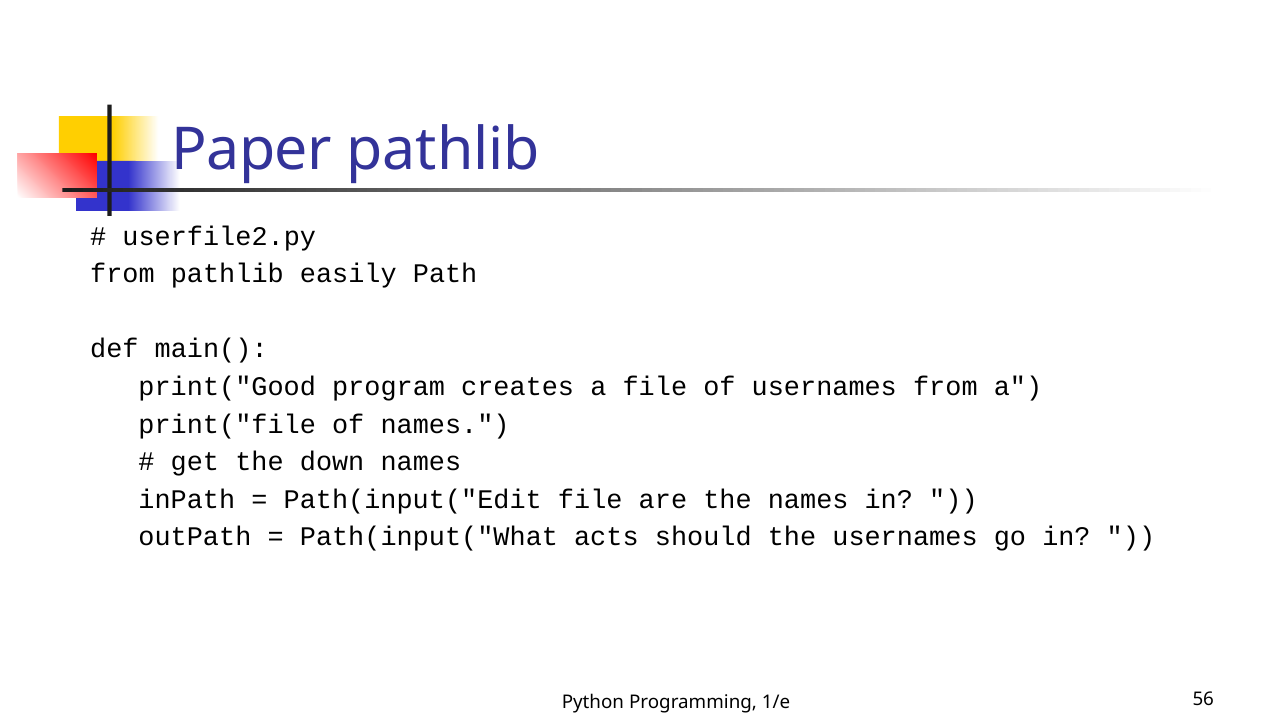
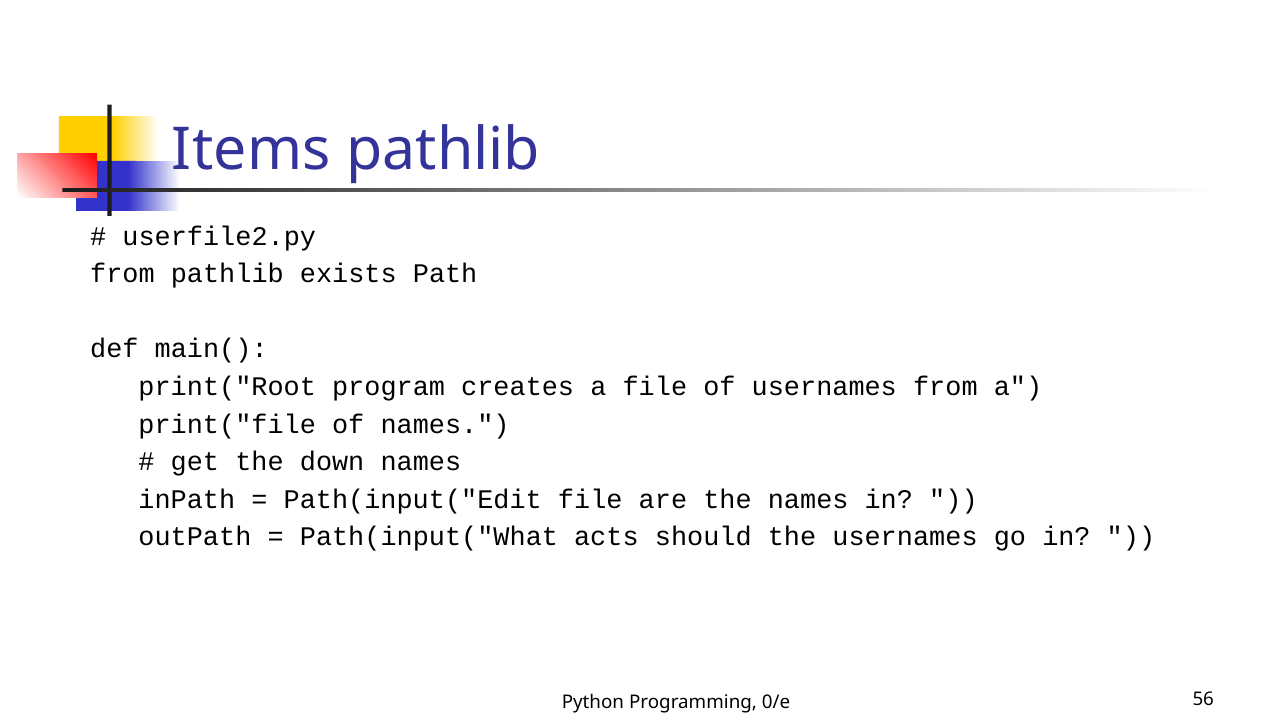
Paper: Paper -> Items
easily: easily -> exists
print("Good: print("Good -> print("Root
1/e: 1/e -> 0/e
